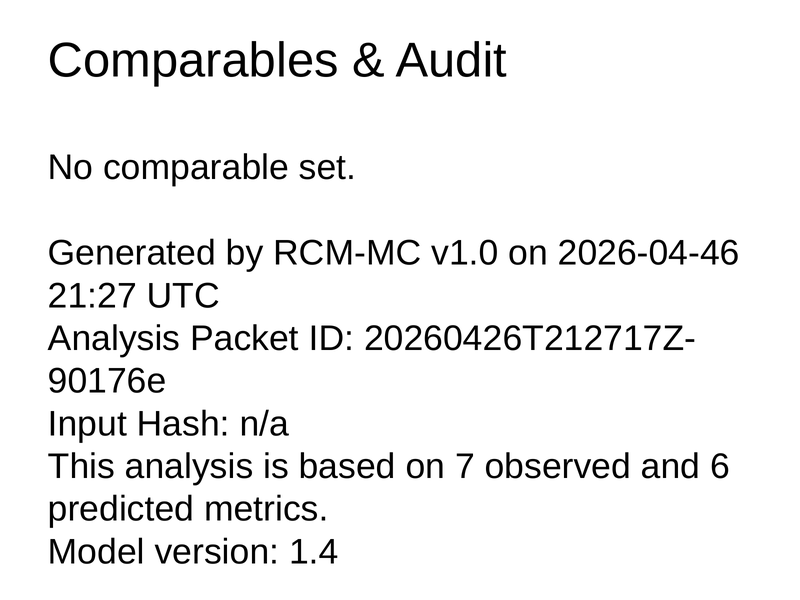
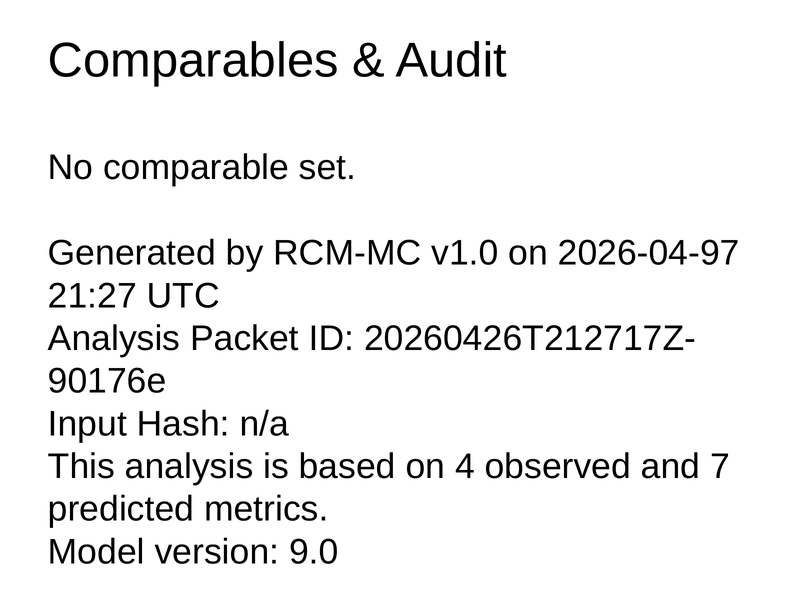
2026-04-46: 2026-04-46 -> 2026-04-97
7: 7 -> 4
6: 6 -> 7
1.4: 1.4 -> 9.0
